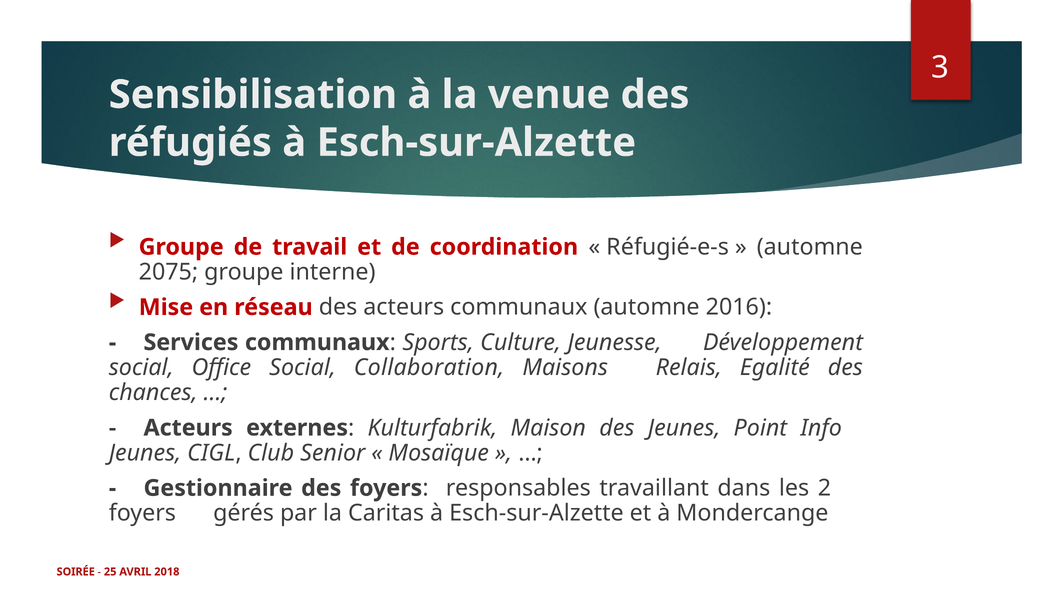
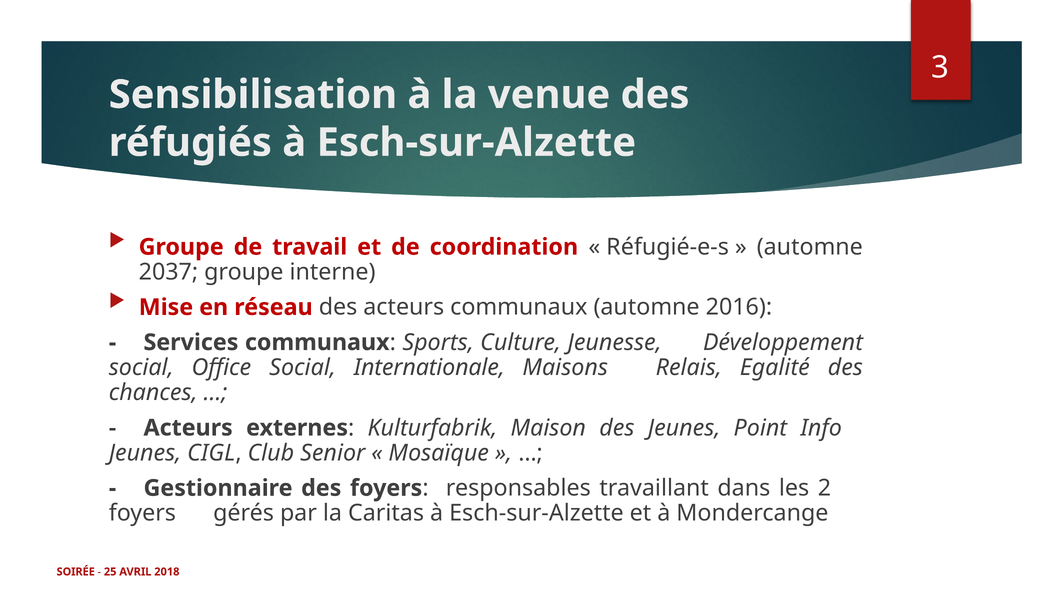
2075: 2075 -> 2037
Collaboration: Collaboration -> Internationale
